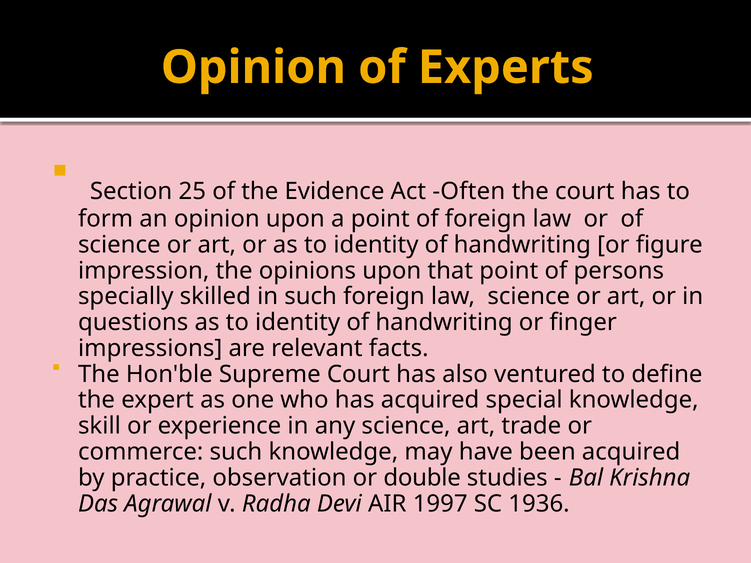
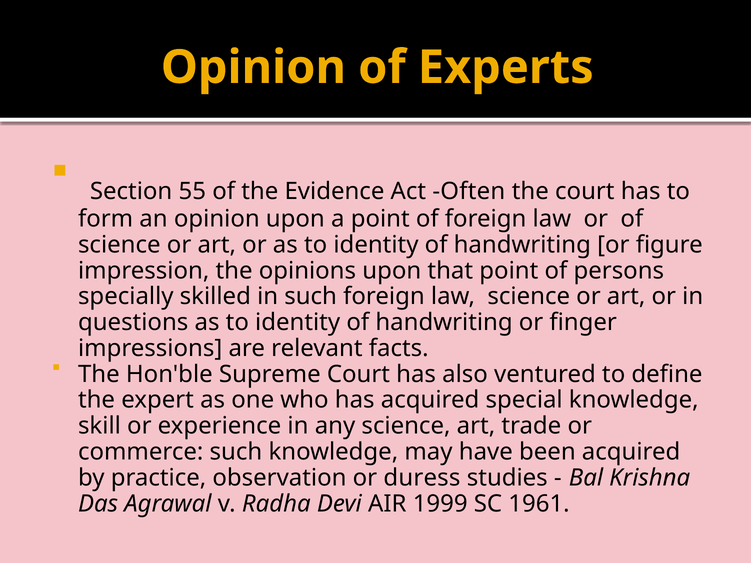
25: 25 -> 55
double: double -> duress
1997: 1997 -> 1999
1936: 1936 -> 1961
